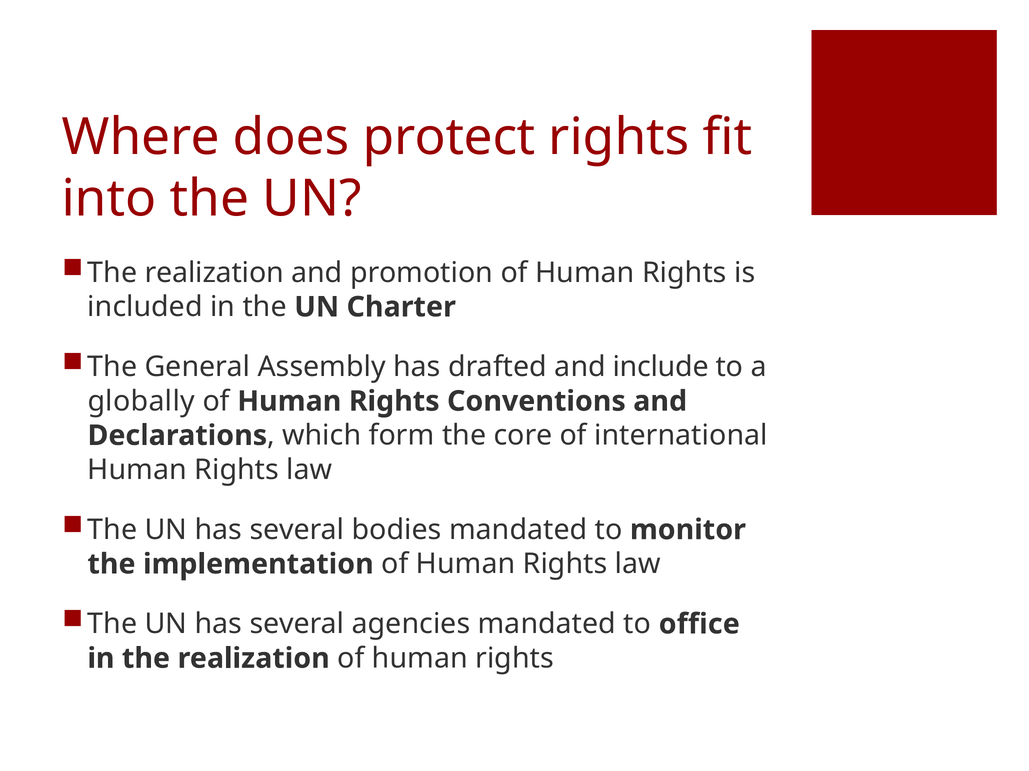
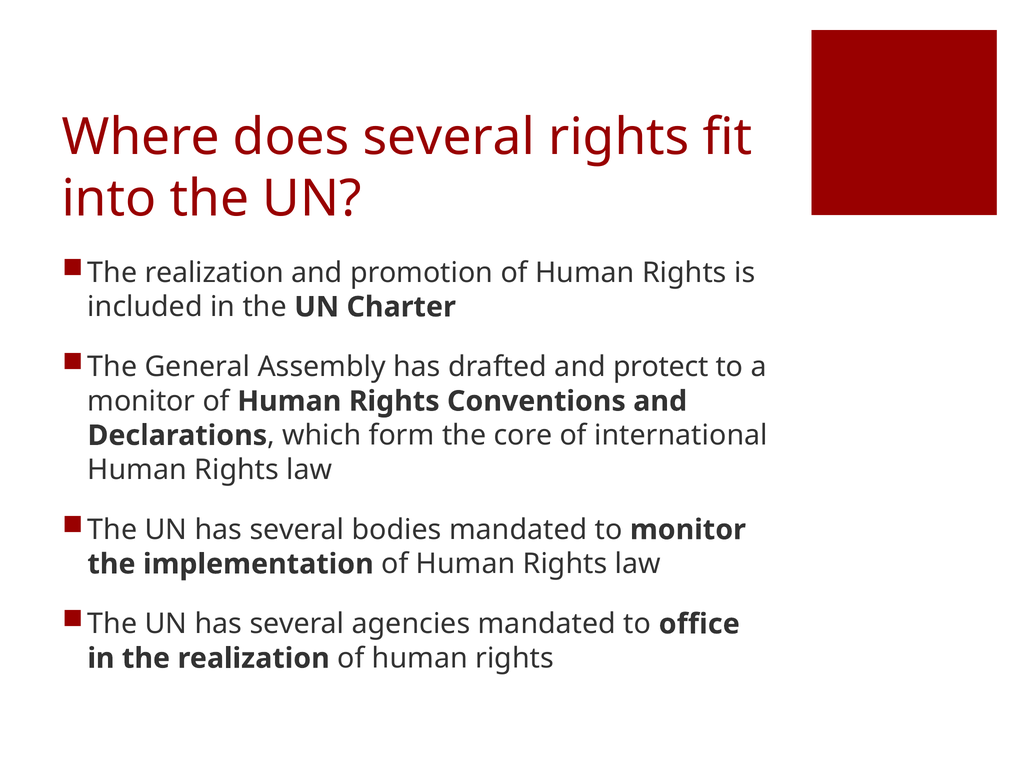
does protect: protect -> several
include: include -> protect
globally at (141, 402): globally -> monitor
